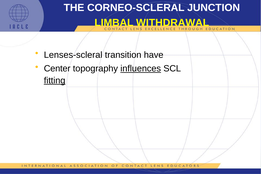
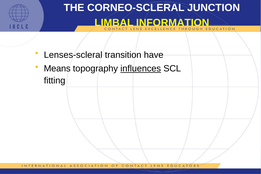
WITHDRAWAL: WITHDRAWAL -> INFORMATION
Center: Center -> Means
fitting underline: present -> none
